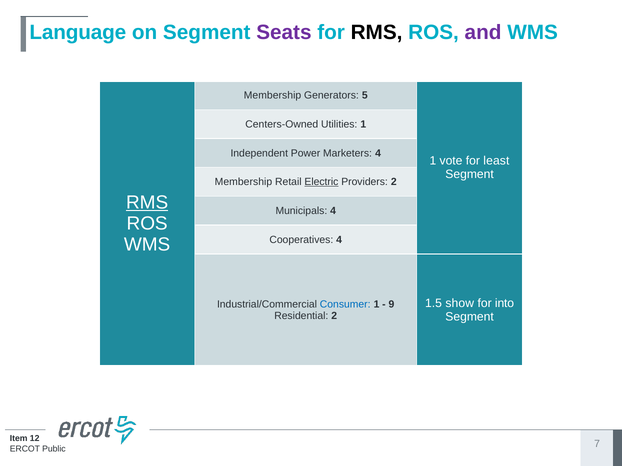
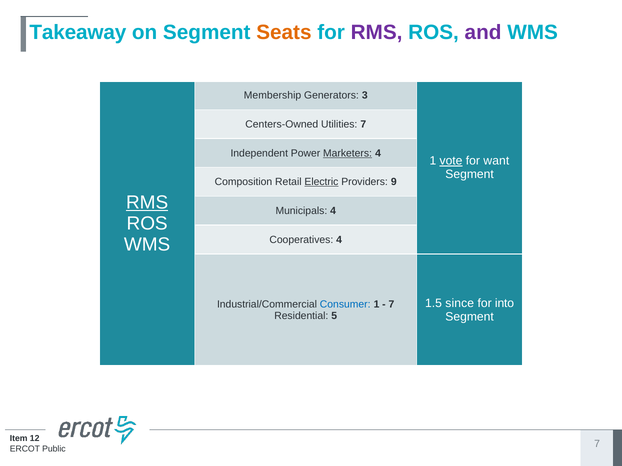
Language: Language -> Takeaway
Seats colour: purple -> orange
RMS at (377, 33) colour: black -> purple
5: 5 -> 3
Utilities 1: 1 -> 7
Marketers underline: none -> present
vote underline: none -> present
least: least -> want
Membership at (243, 182): Membership -> Composition
Providers 2: 2 -> 9
show: show -> since
9 at (391, 304): 9 -> 7
Residential 2: 2 -> 5
